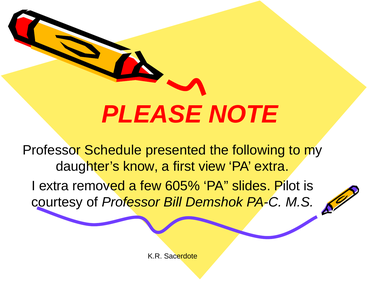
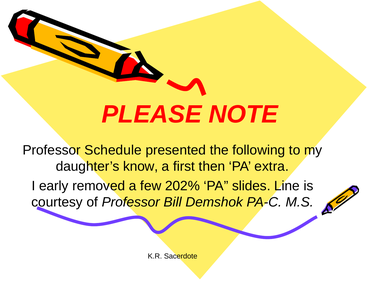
view: view -> then
I extra: extra -> early
605%: 605% -> 202%
Pilot: Pilot -> Line
